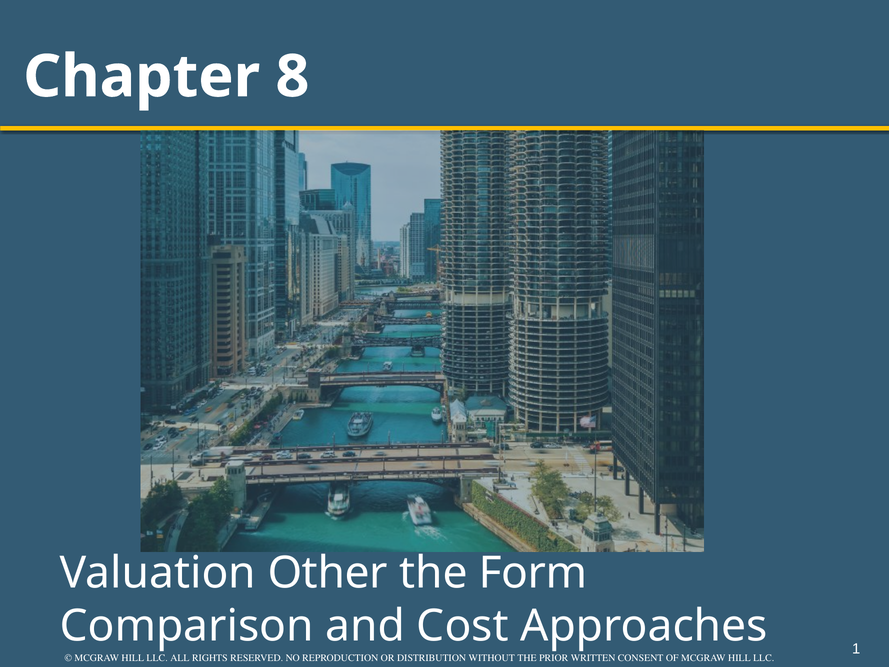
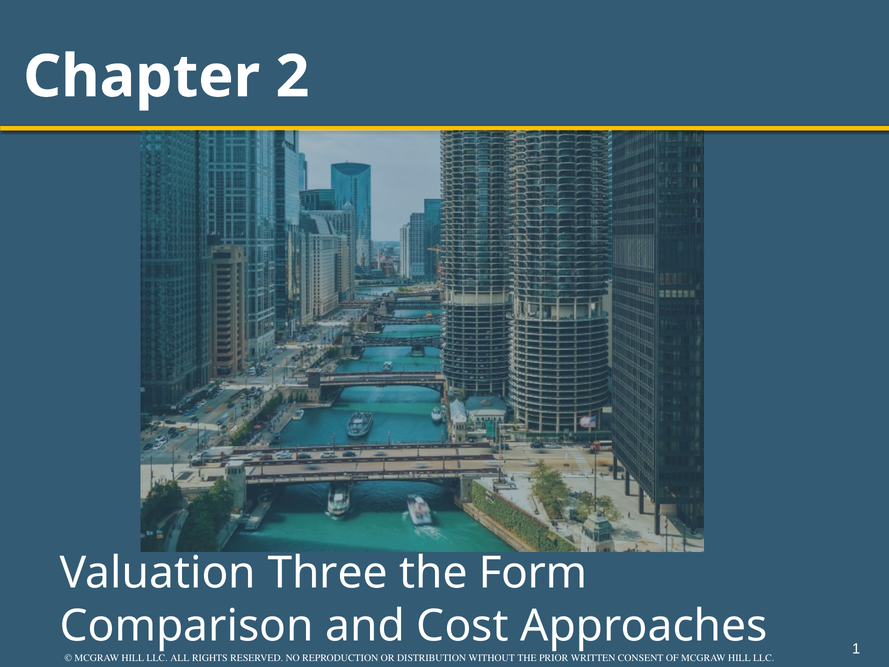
8: 8 -> 2
Other: Other -> Three
